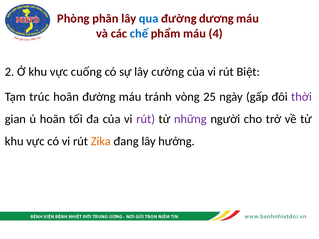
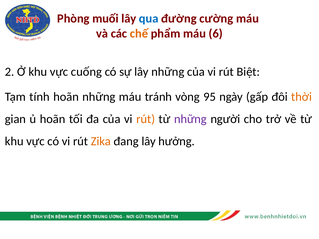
phân: phân -> muối
dương: dương -> cường
chế colour: blue -> orange
4: 4 -> 6
lây cường: cường -> những
trúc: trúc -> tính
hoãn đường: đường -> những
25: 25 -> 95
thời colour: purple -> orange
rút at (146, 119) colour: purple -> orange
